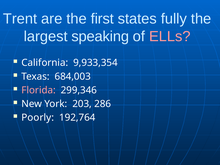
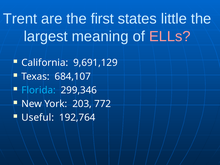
fully: fully -> little
speaking: speaking -> meaning
9,933,354: 9,933,354 -> 9,691,129
684,003: 684,003 -> 684,107
Florida colour: pink -> light blue
286: 286 -> 772
Poorly: Poorly -> Useful
